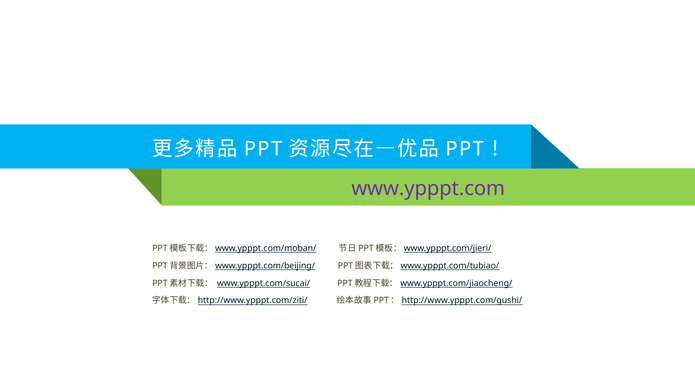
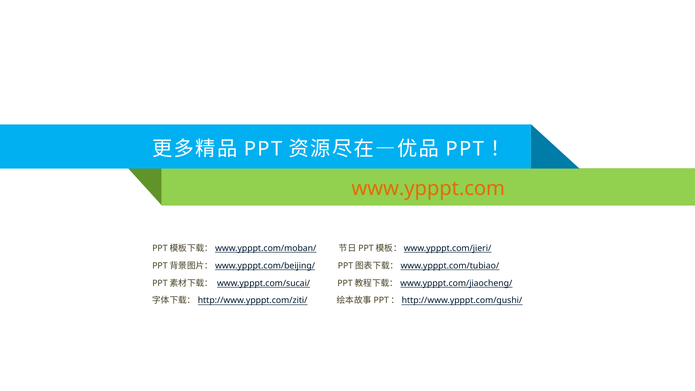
www.ypppt.com colour: purple -> orange
